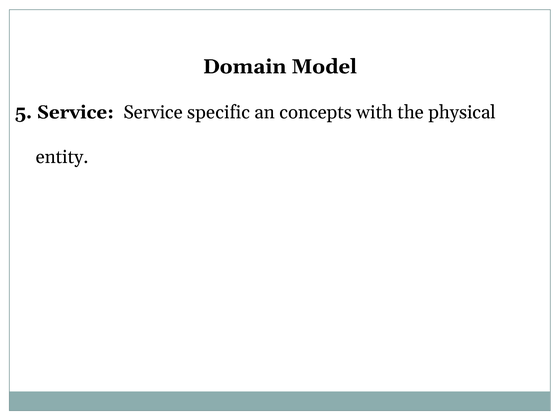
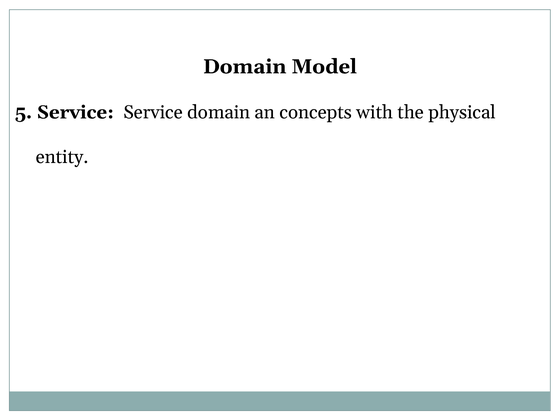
Service specific: specific -> domain
